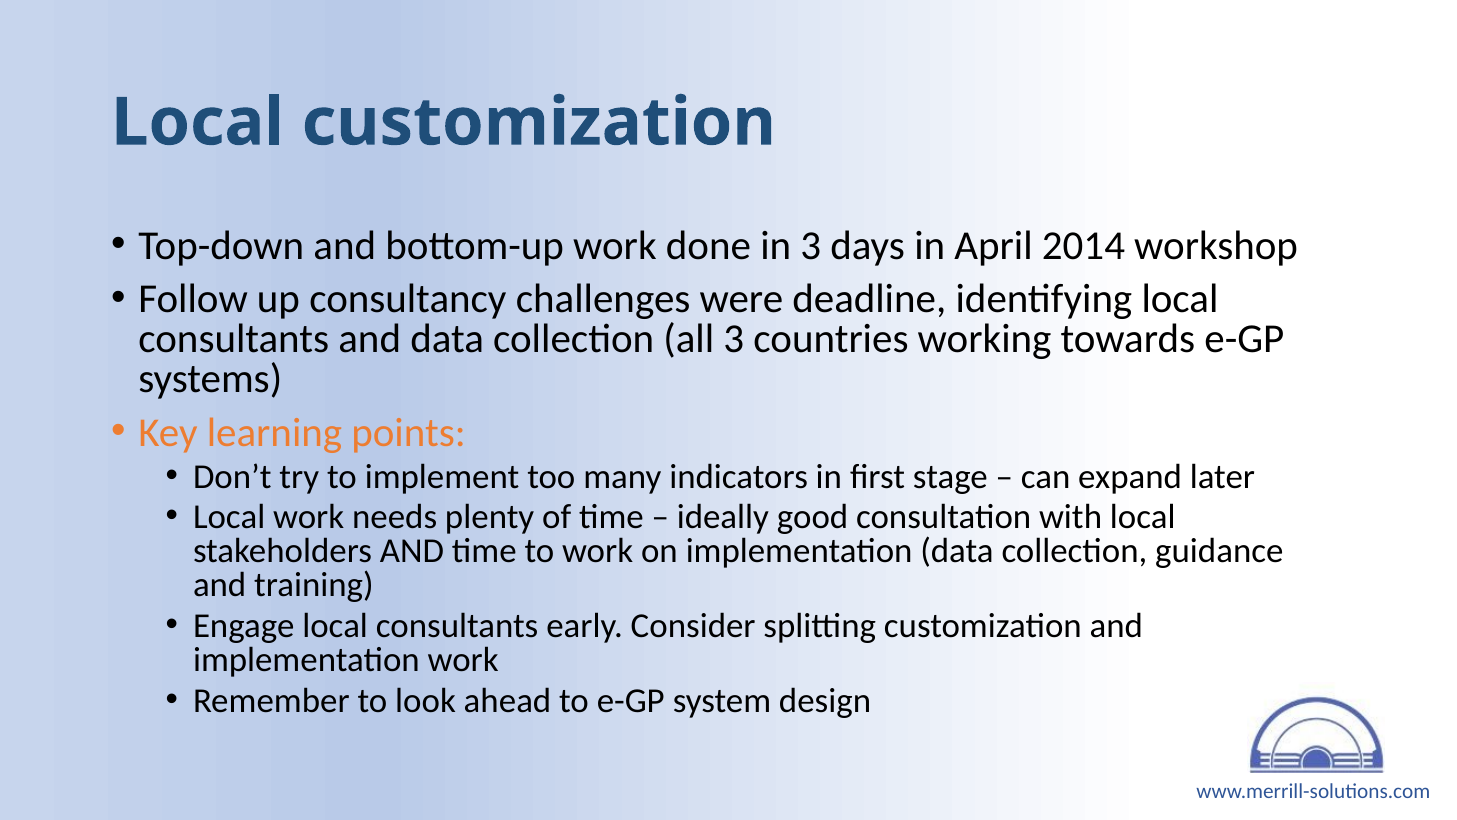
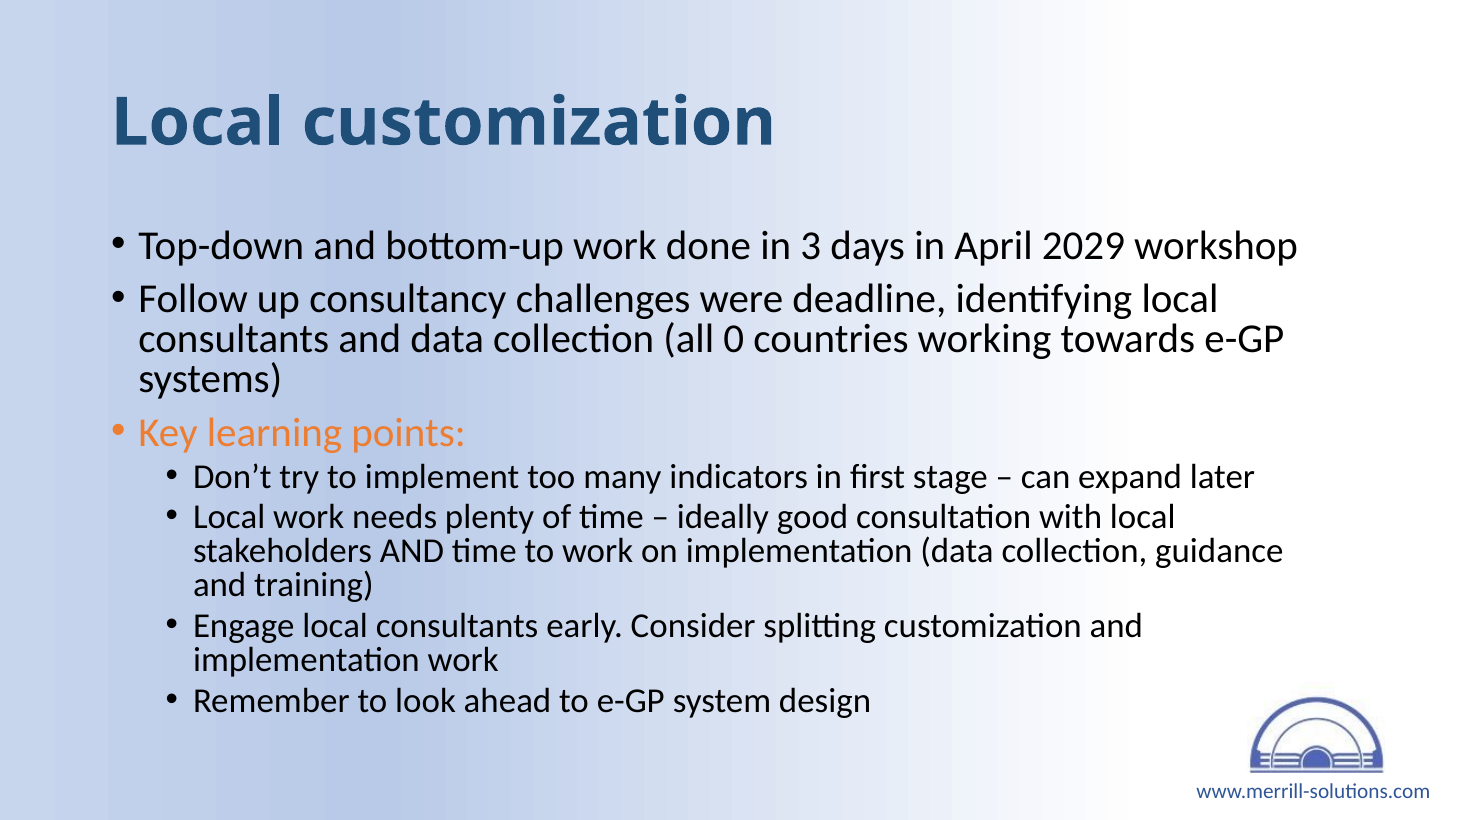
2014: 2014 -> 2029
all 3: 3 -> 0
